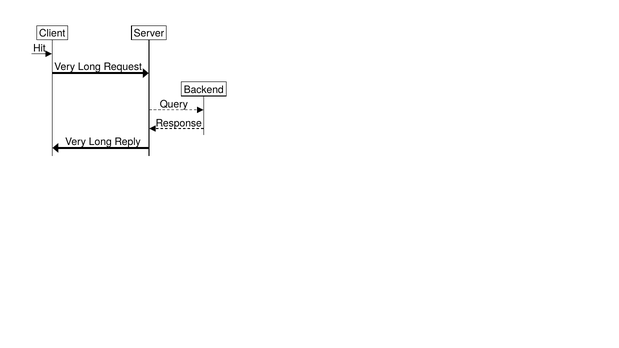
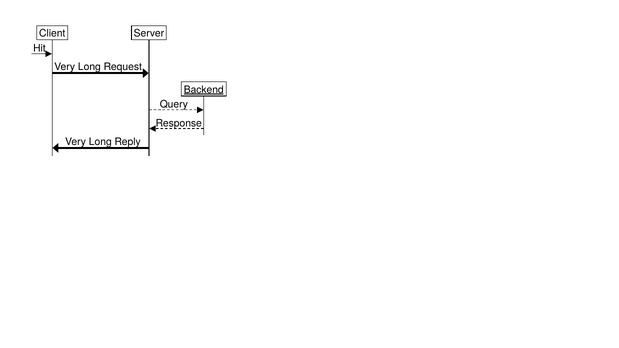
Backend underline: none -> present
